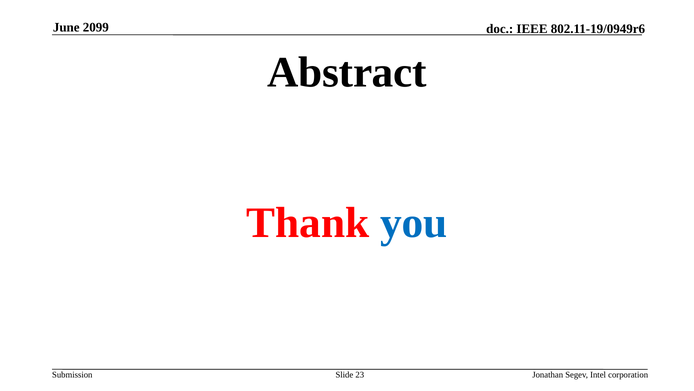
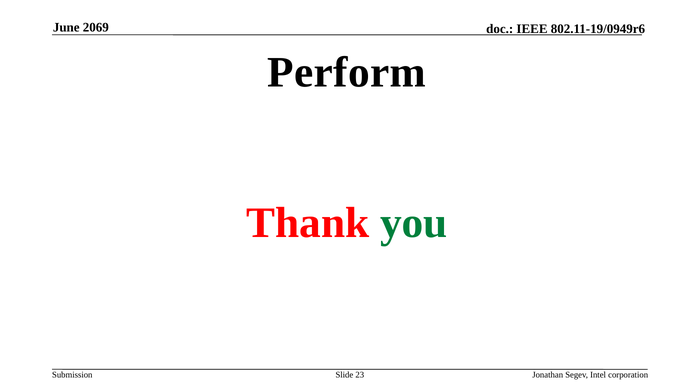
2099: 2099 -> 2069
Abstract: Abstract -> Perform
you colour: blue -> green
